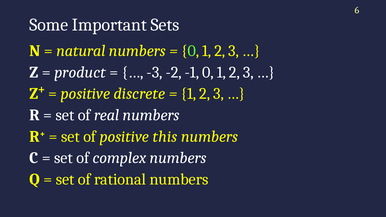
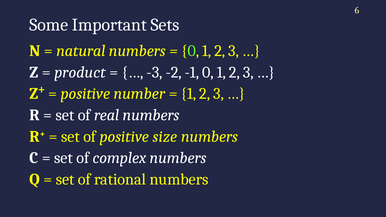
discrete: discrete -> number
this: this -> size
